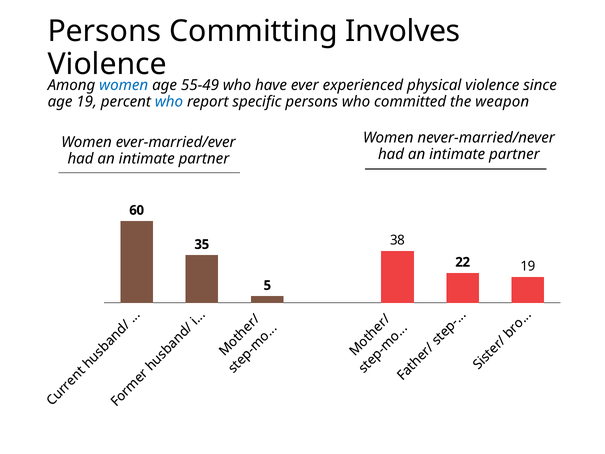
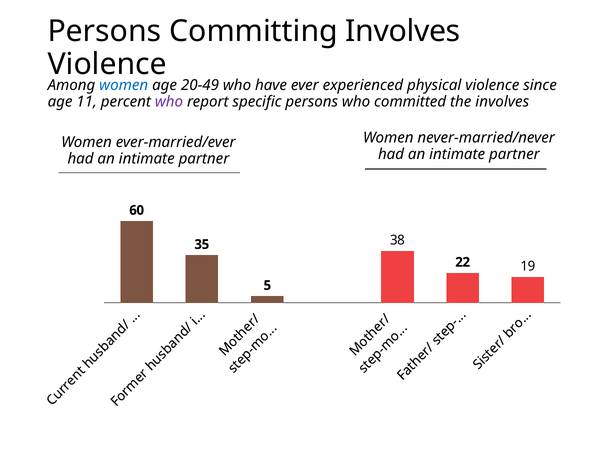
55-49: 55-49 -> 20-49
age 19: 19 -> 11
who at (169, 102) colour: blue -> purple
the weapon: weapon -> involves
